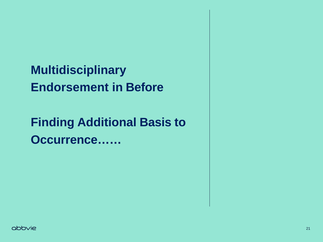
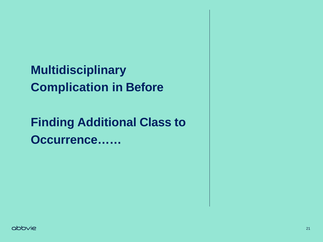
Endorsement: Endorsement -> Complication
Basis: Basis -> Class
